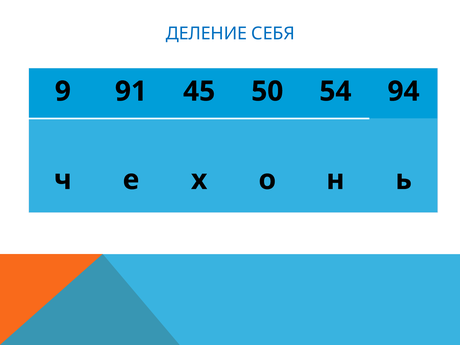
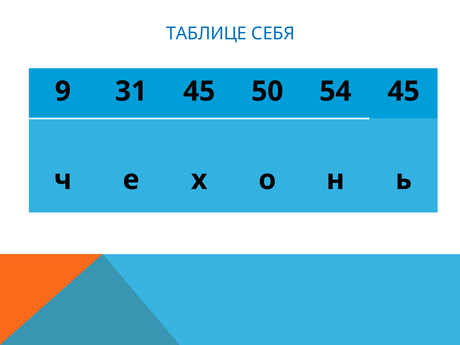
ДЕЛЕНИЕ: ДЕЛЕНИЕ -> ТАБЛИЦЕ
91: 91 -> 31
54 94: 94 -> 45
